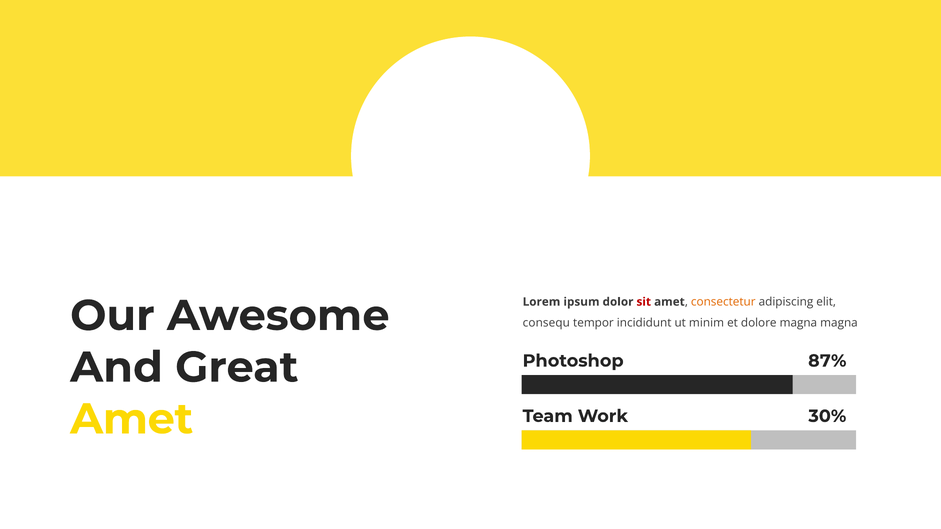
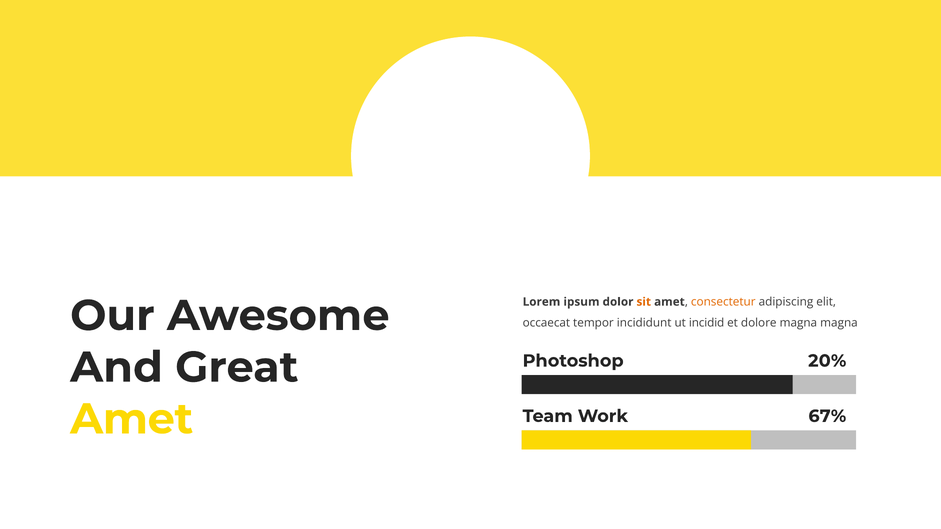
sit colour: red -> orange
consequ: consequ -> occaecat
minim: minim -> incidid
87%: 87% -> 20%
30%: 30% -> 67%
